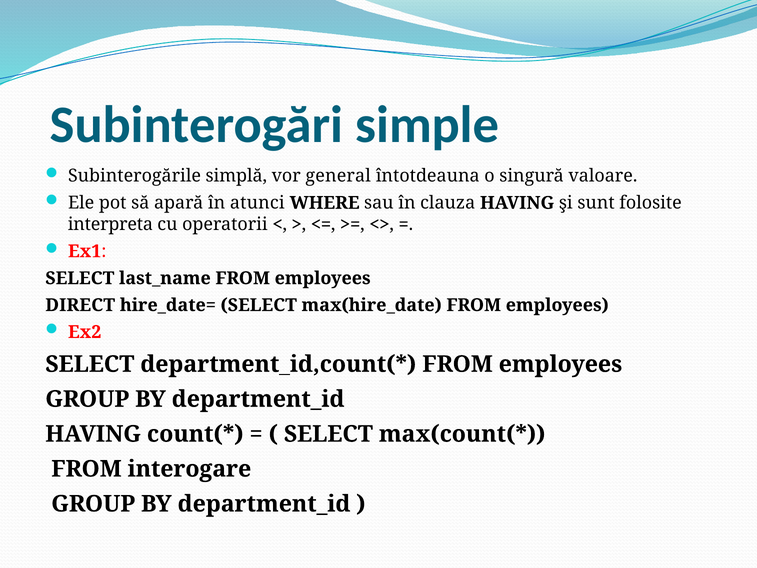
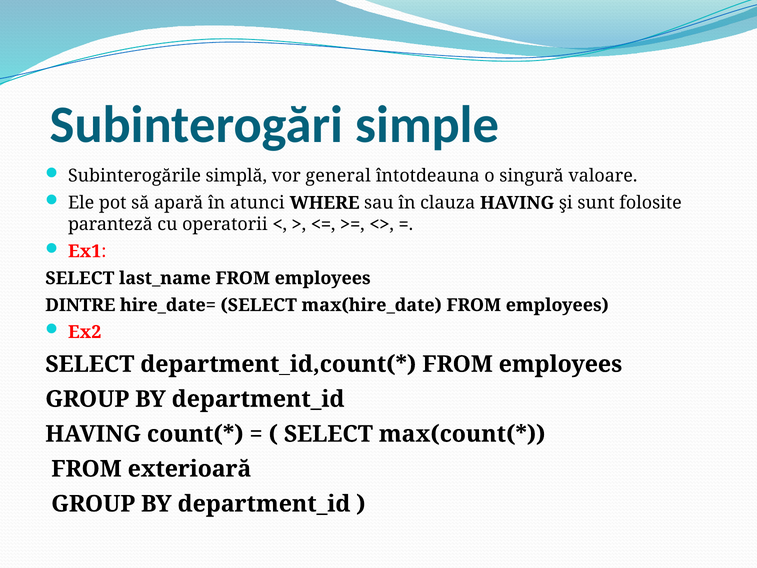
interpreta: interpreta -> paranteză
DIRECT: DIRECT -> DINTRE
interogare: interogare -> exterioară
